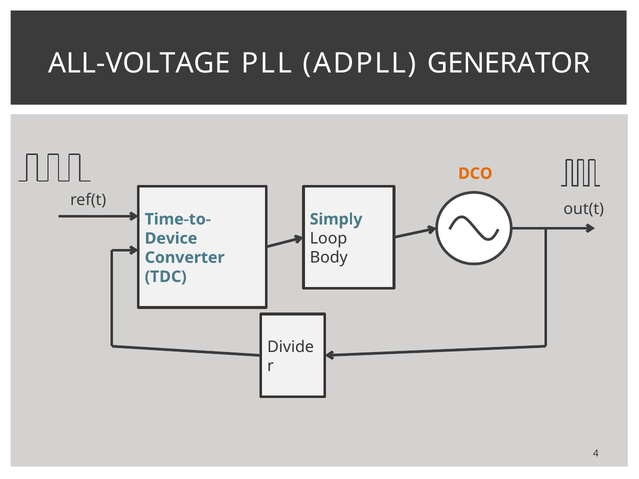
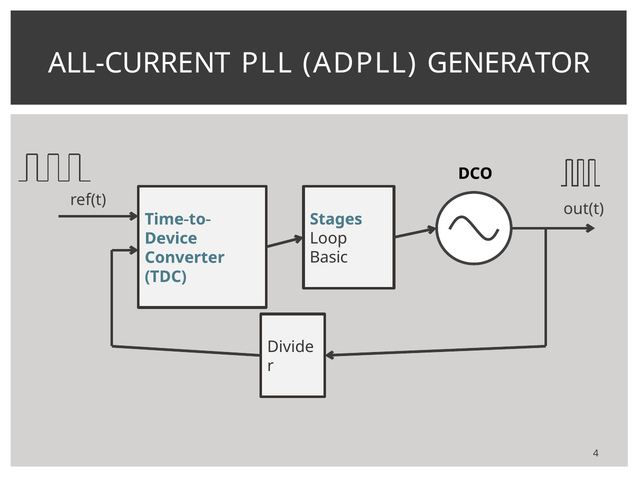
ALL-VOLTAGE: ALL-VOLTAGE -> ALL-CURRENT
DCO colour: orange -> black
Simply: Simply -> Stages
Body: Body -> Basic
